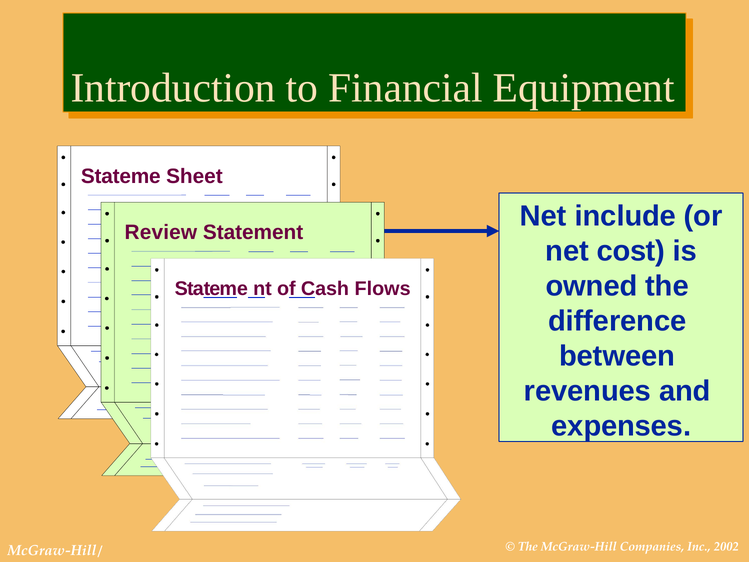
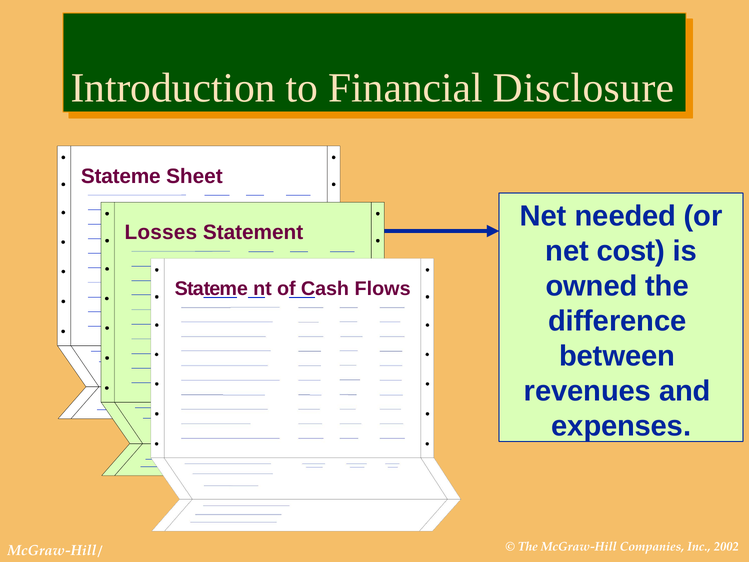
Equipment: Equipment -> Disclosure
include: include -> needed
Review: Review -> Losses
